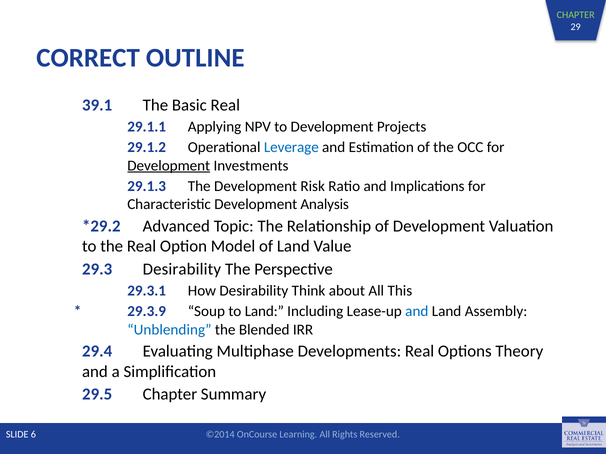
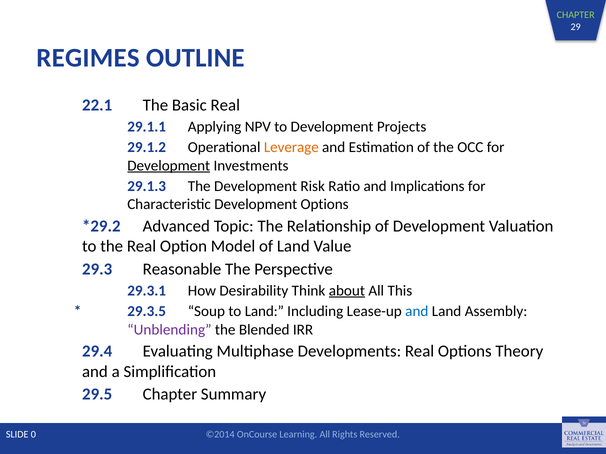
CORRECT: CORRECT -> REGIMES
39.1: 39.1 -> 22.1
Leverage colour: blue -> orange
Development Analysis: Analysis -> Options
29.3 Desirability: Desirability -> Reasonable
about underline: none -> present
29.3.9: 29.3.9 -> 29.3.5
Unblending colour: blue -> purple
6: 6 -> 0
